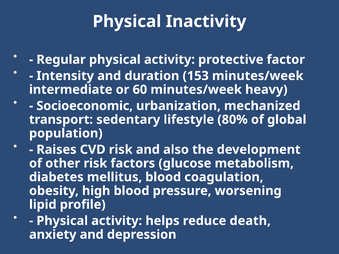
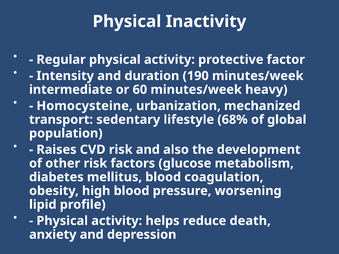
153: 153 -> 190
Socioeconomic: Socioeconomic -> Homocysteine
80%: 80% -> 68%
